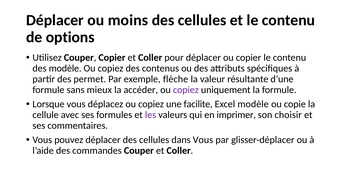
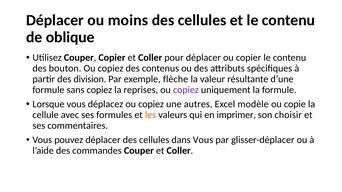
options: options -> oblique
des modèle: modèle -> bouton
permet: permet -> division
sans mieux: mieux -> copiez
accéder: accéder -> reprises
facilite: facilite -> autres
les colour: purple -> orange
